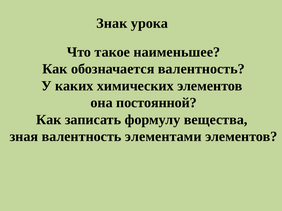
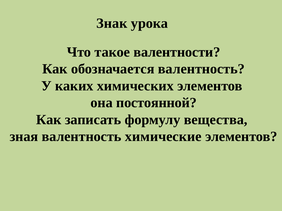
наименьшее: наименьшее -> валентности
элементами: элементами -> химические
